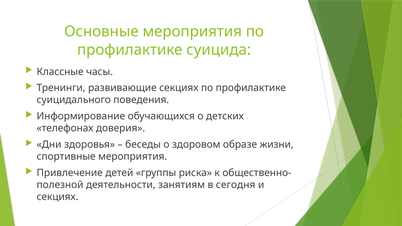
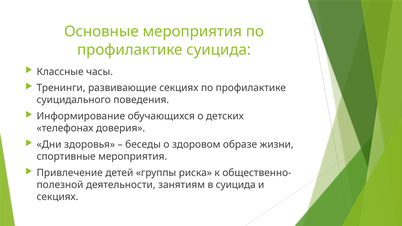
в сегодня: сегодня -> суицида
